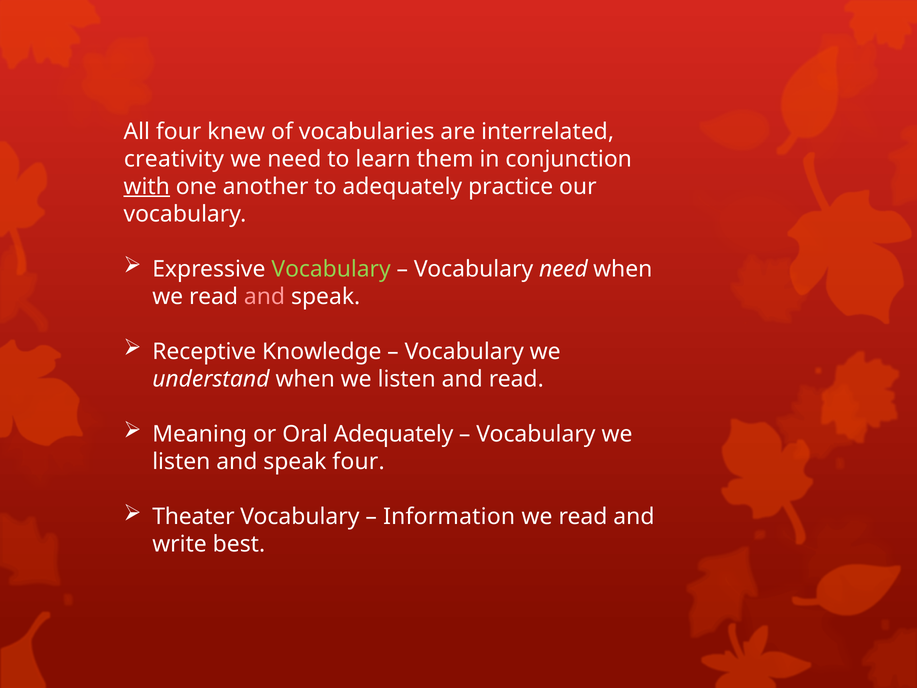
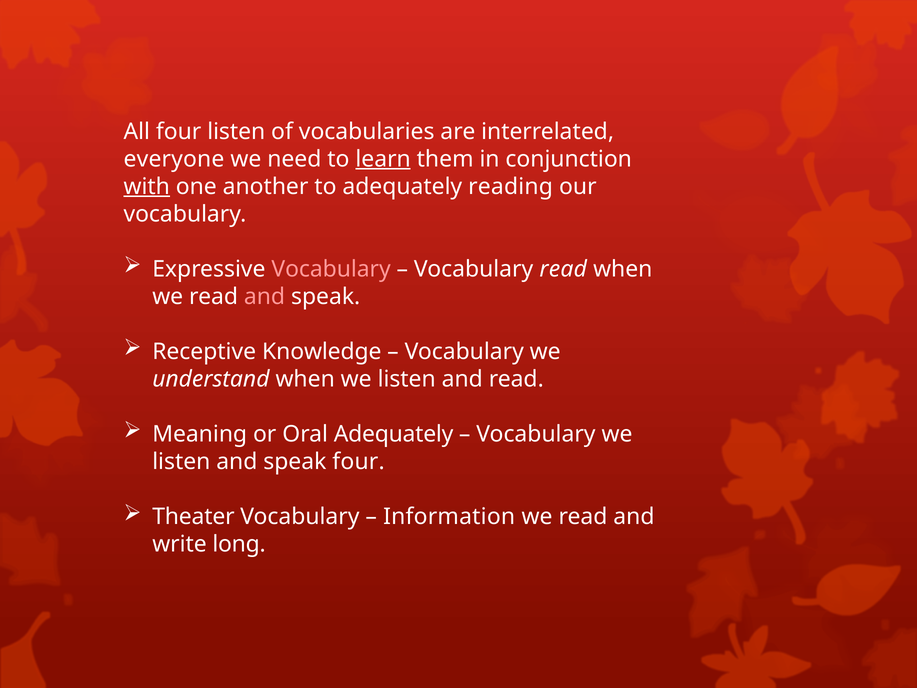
four knew: knew -> listen
creativity: creativity -> everyone
learn underline: none -> present
practice: practice -> reading
Vocabulary at (331, 269) colour: light green -> pink
Vocabulary need: need -> read
best: best -> long
